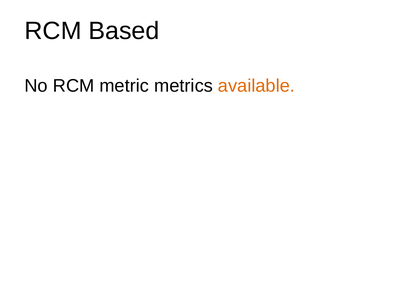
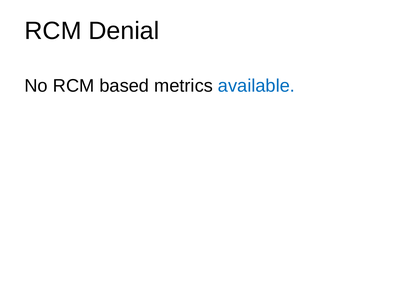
Based: Based -> Denial
metric: metric -> based
available colour: orange -> blue
